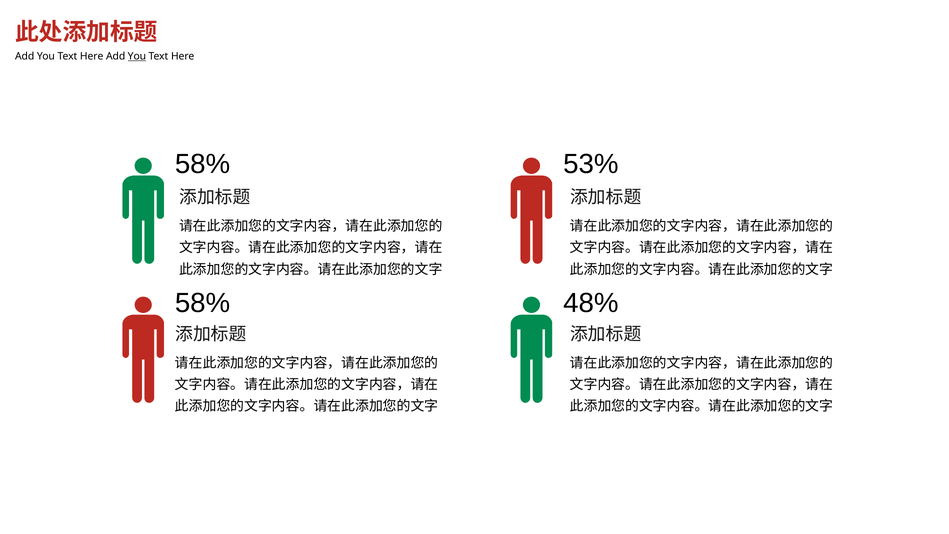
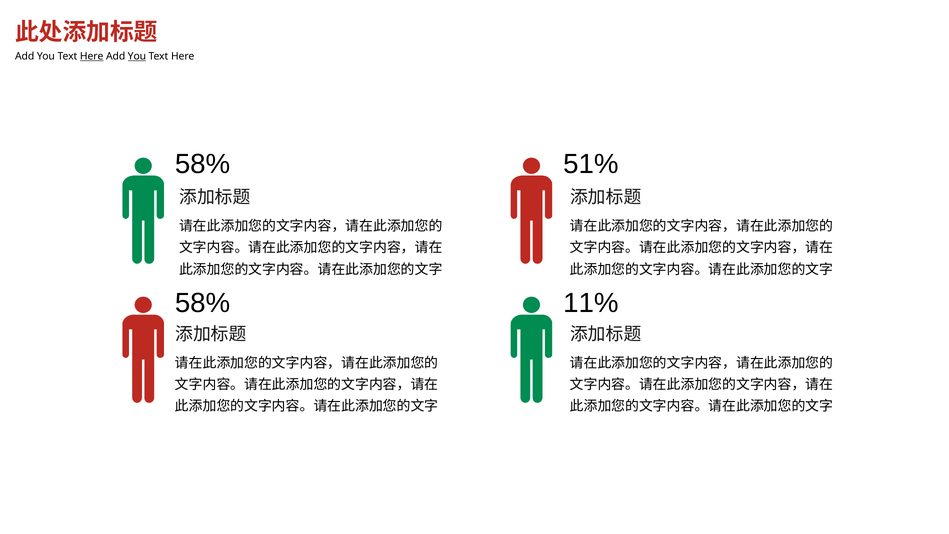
Here at (92, 56) underline: none -> present
53%: 53% -> 51%
48%: 48% -> 11%
